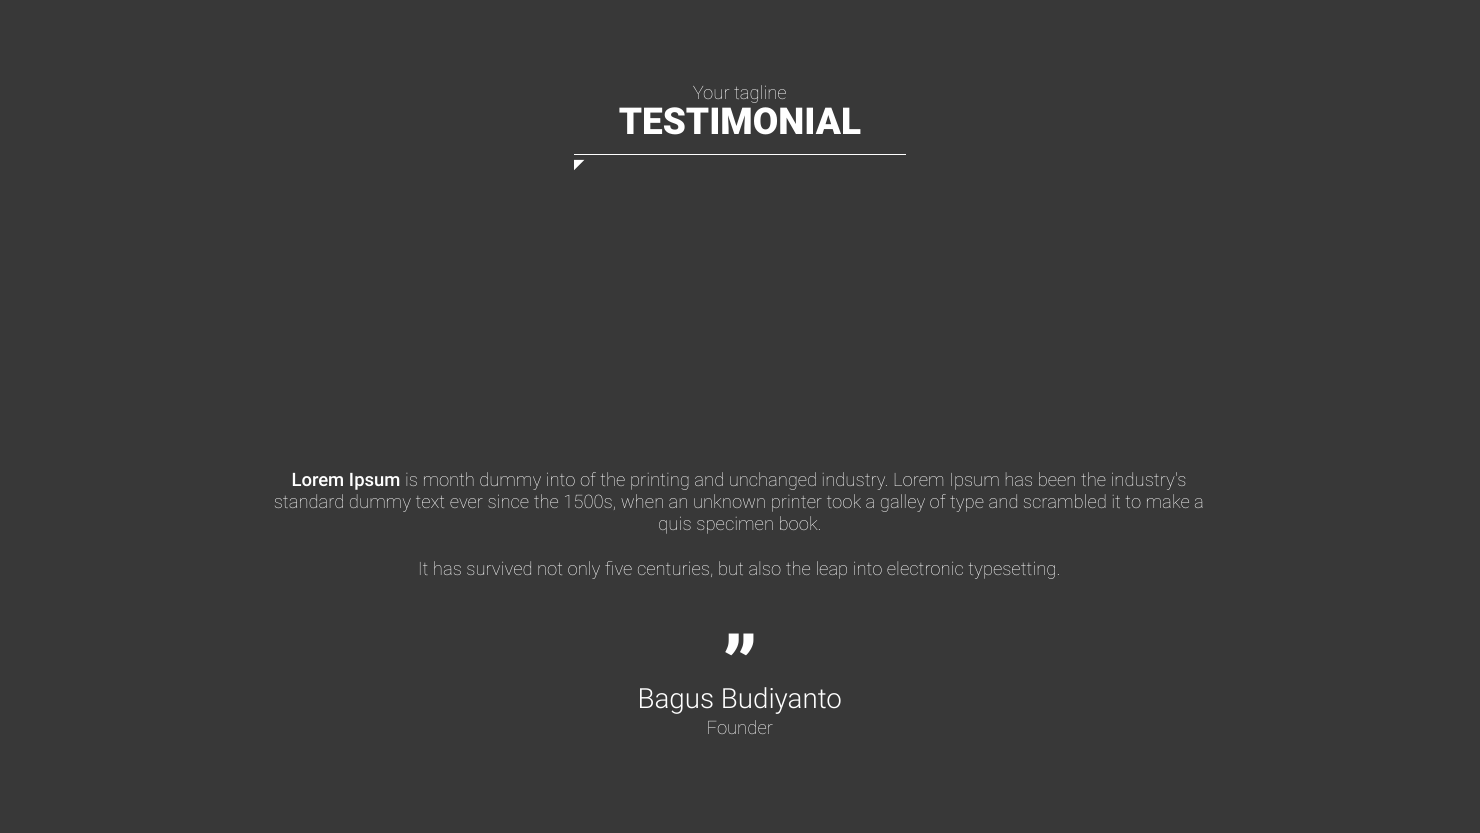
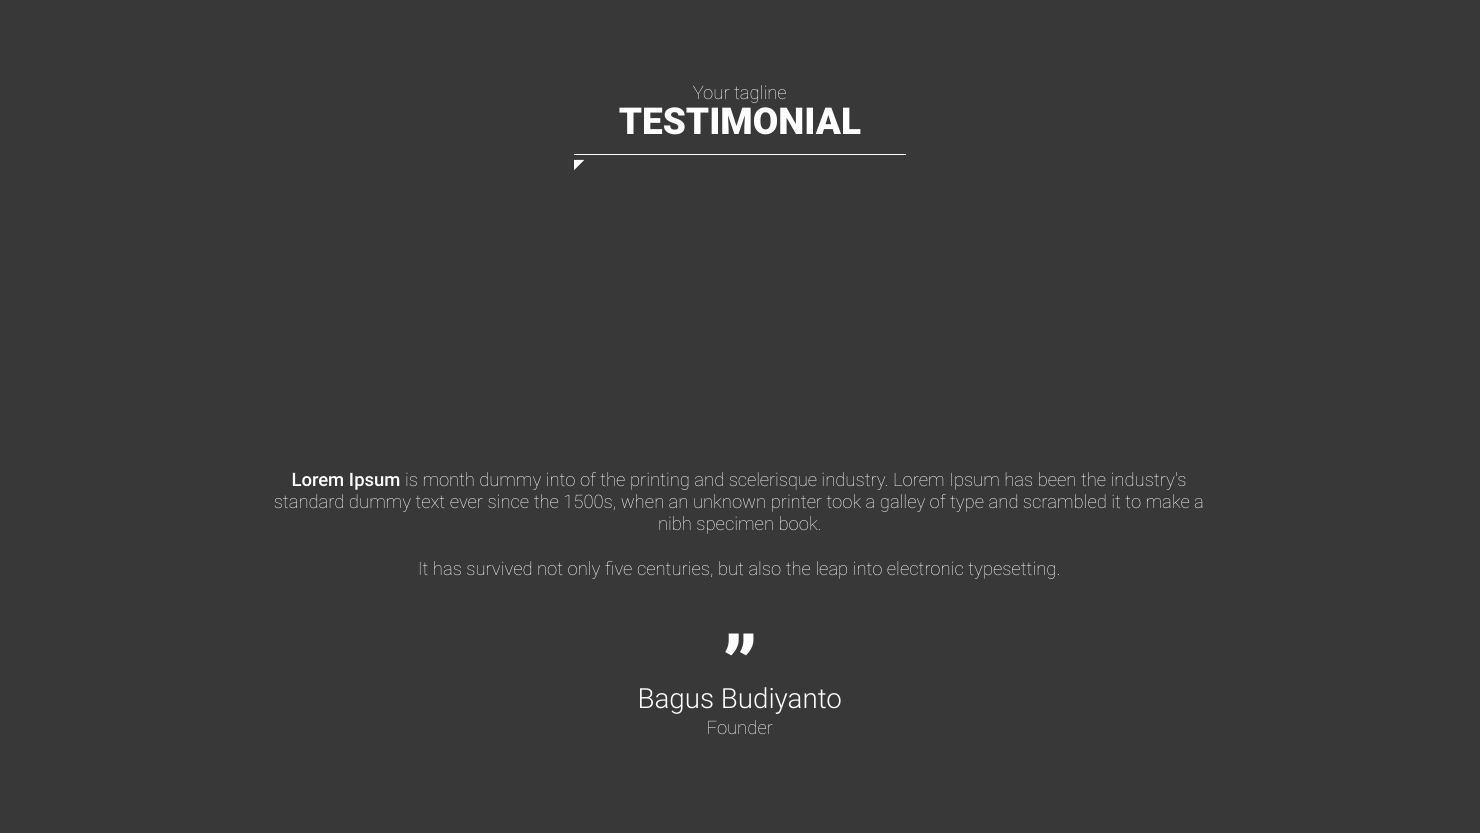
unchanged: unchanged -> scelerisque
quis: quis -> nibh
